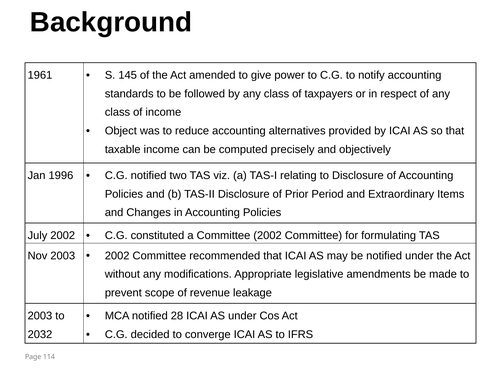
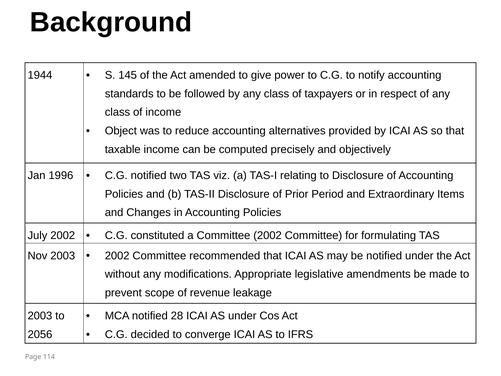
1961: 1961 -> 1944
2032: 2032 -> 2056
